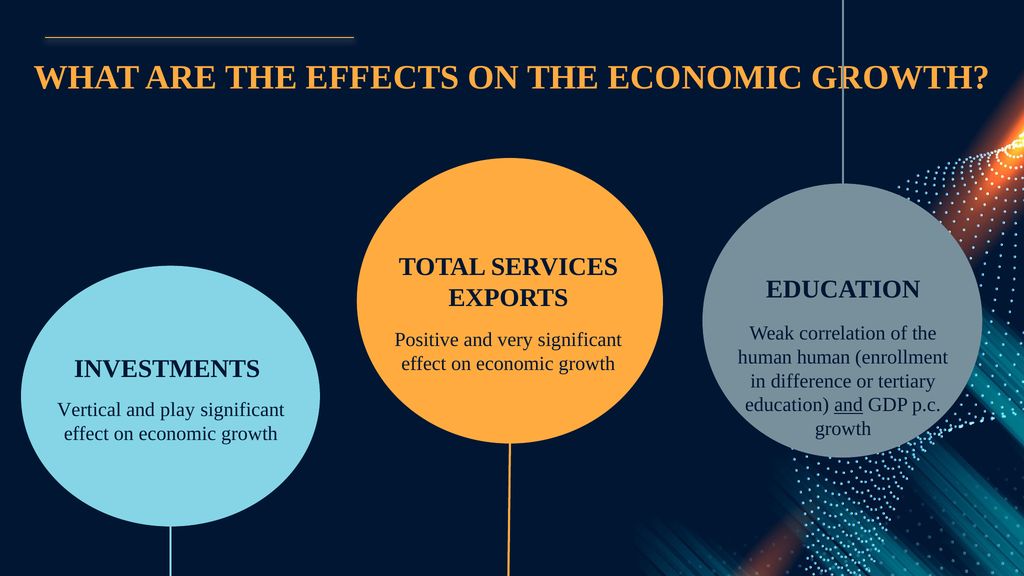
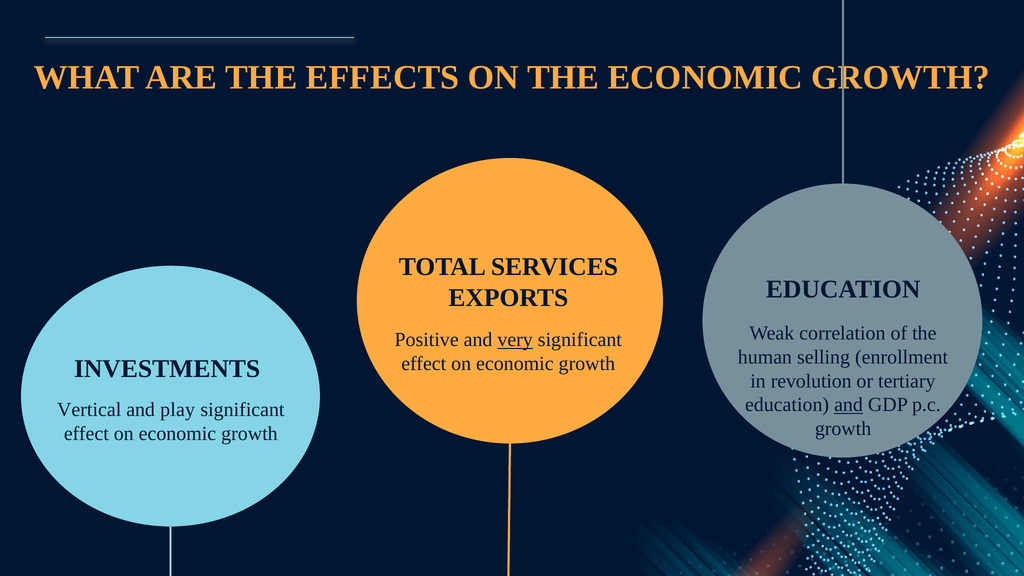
very underline: none -> present
human human: human -> selling
difference: difference -> revolution
